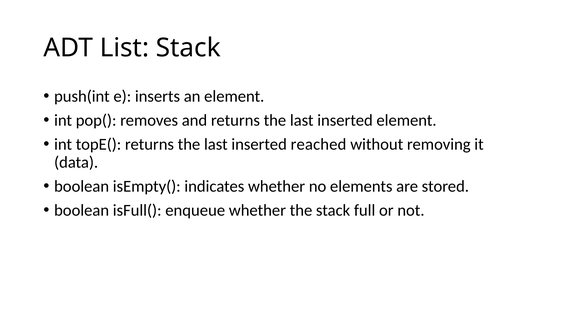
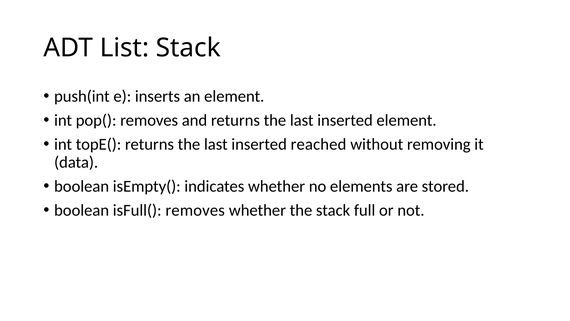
isFull( enqueue: enqueue -> removes
